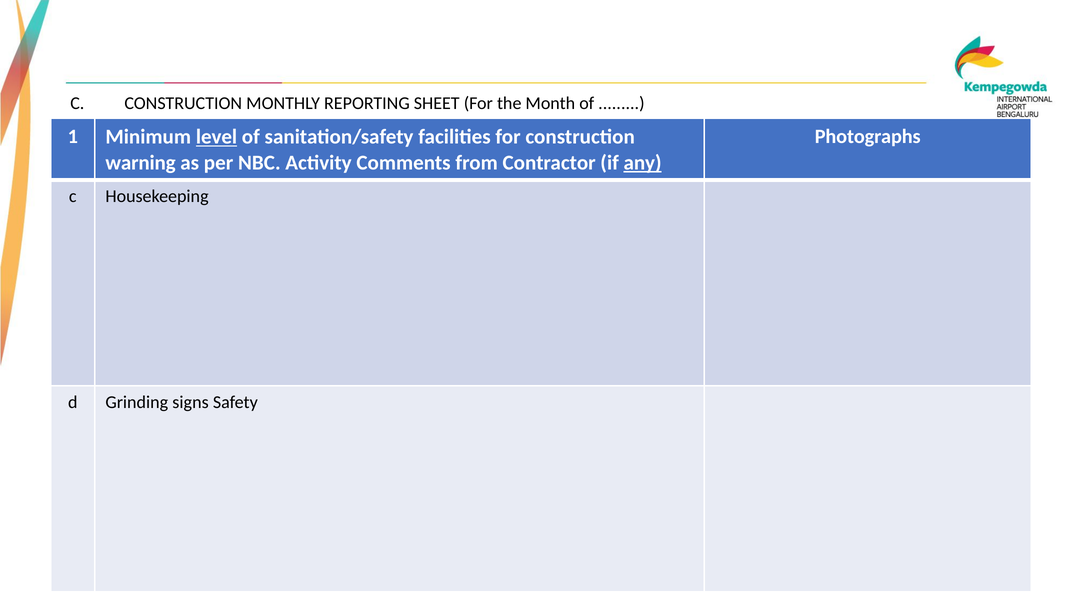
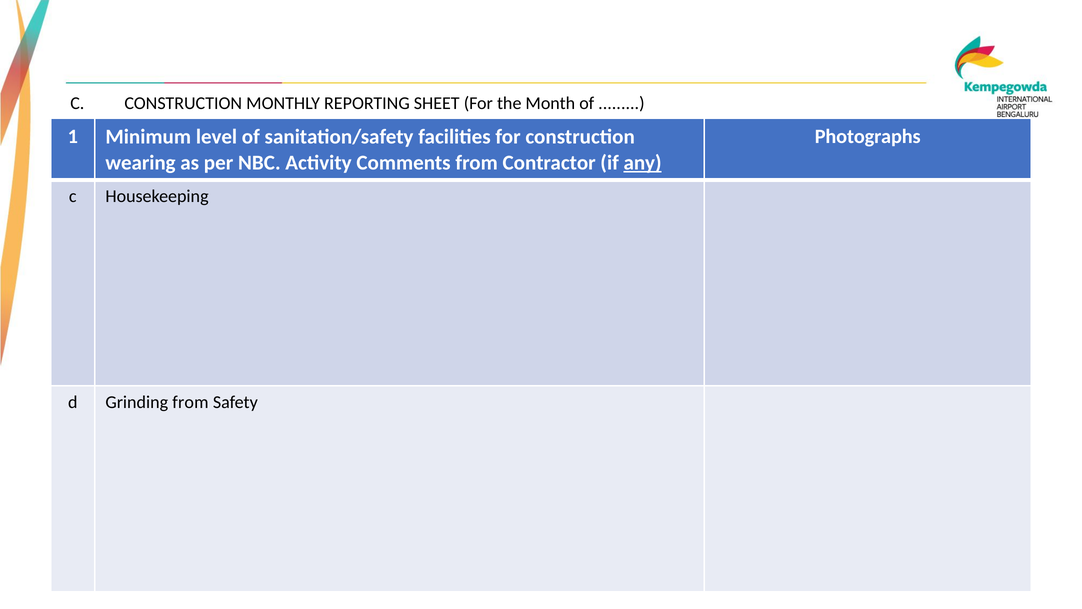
level underline: present -> none
warning: warning -> wearing
Grinding signs: signs -> from
